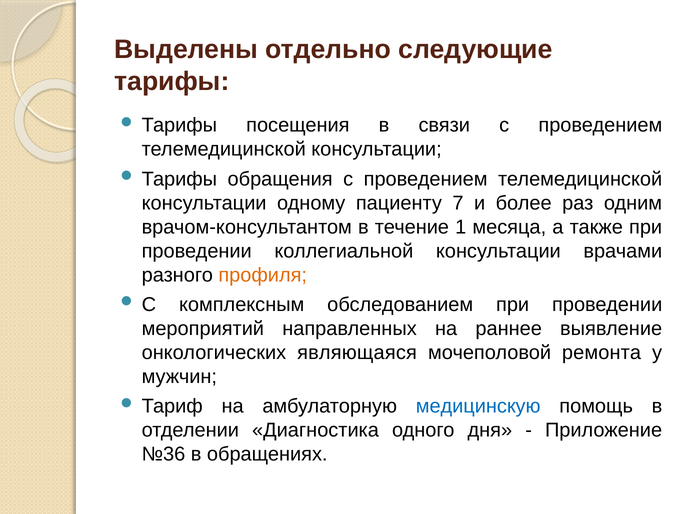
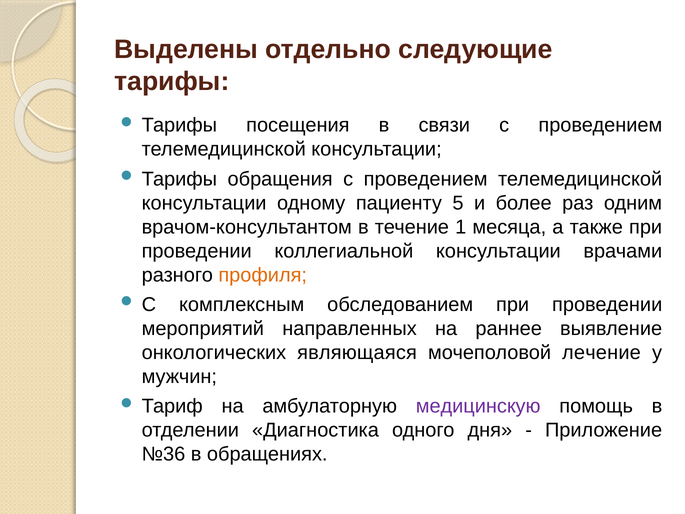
7: 7 -> 5
ремонта: ремонта -> лечение
медицинскую colour: blue -> purple
